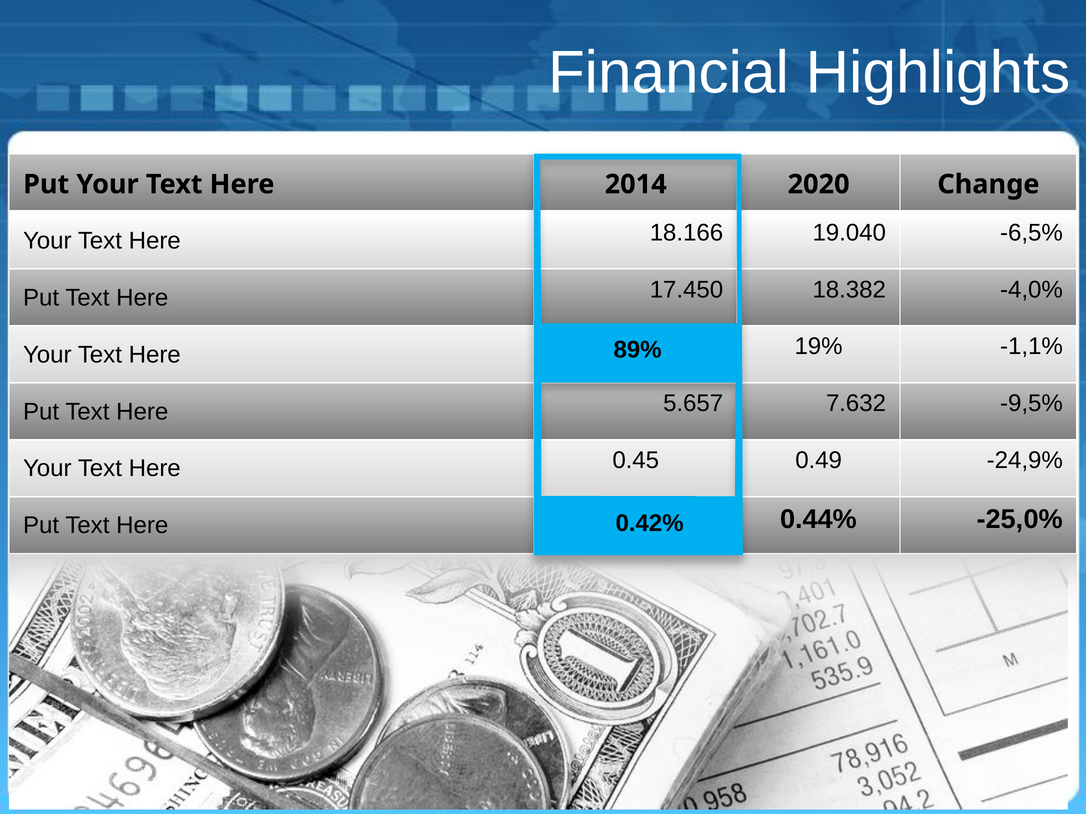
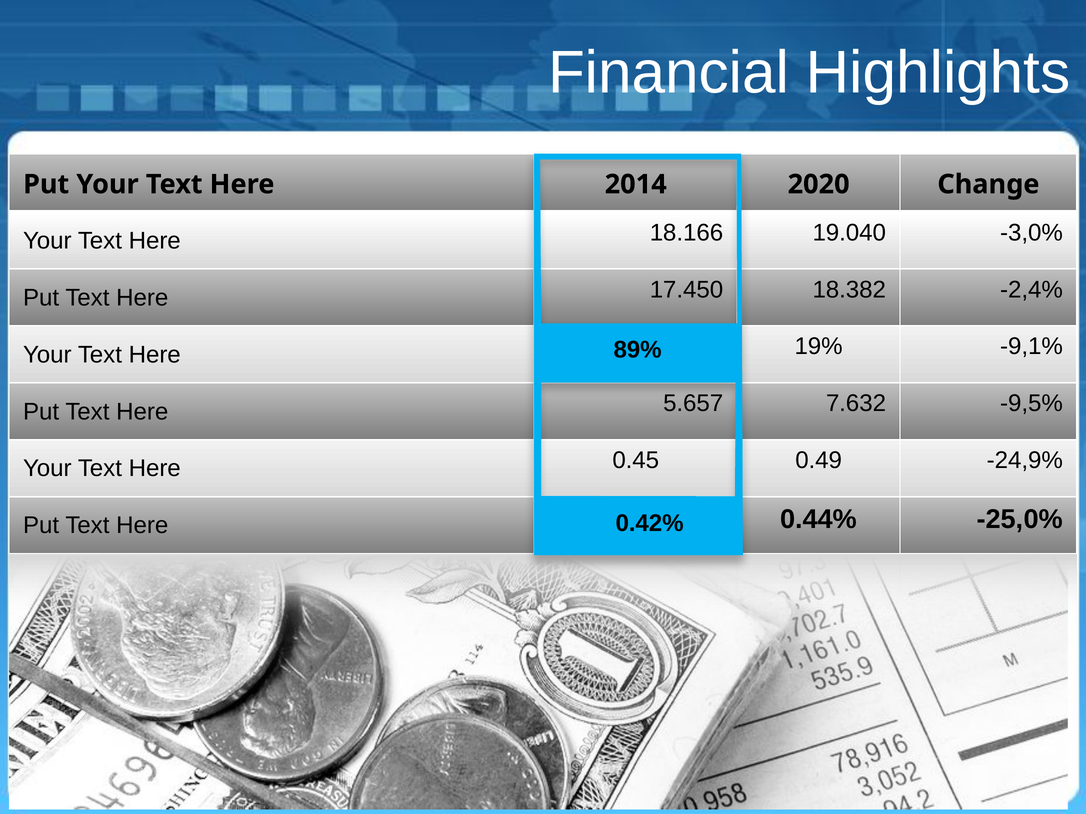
-6,5%: -6,5% -> -3,0%
-4,0%: -4,0% -> -2,4%
-1,1%: -1,1% -> -9,1%
